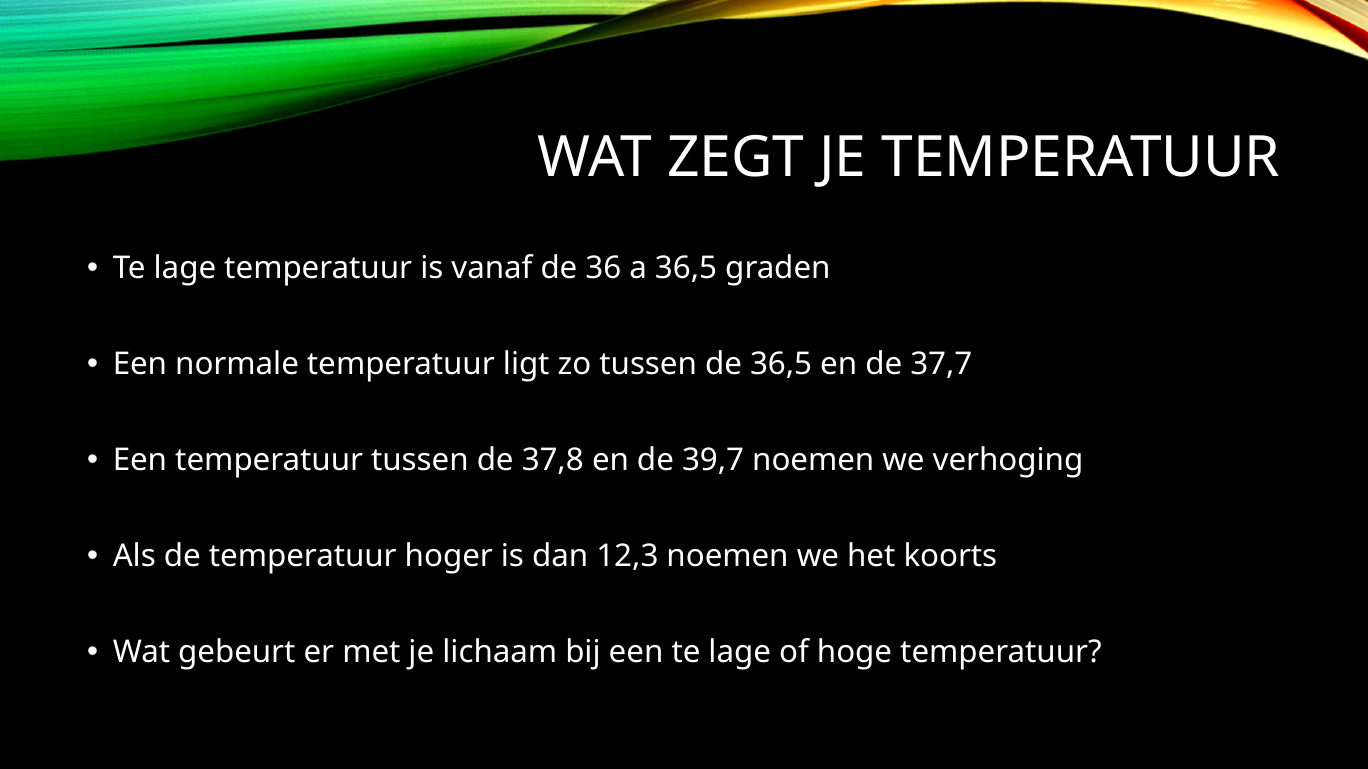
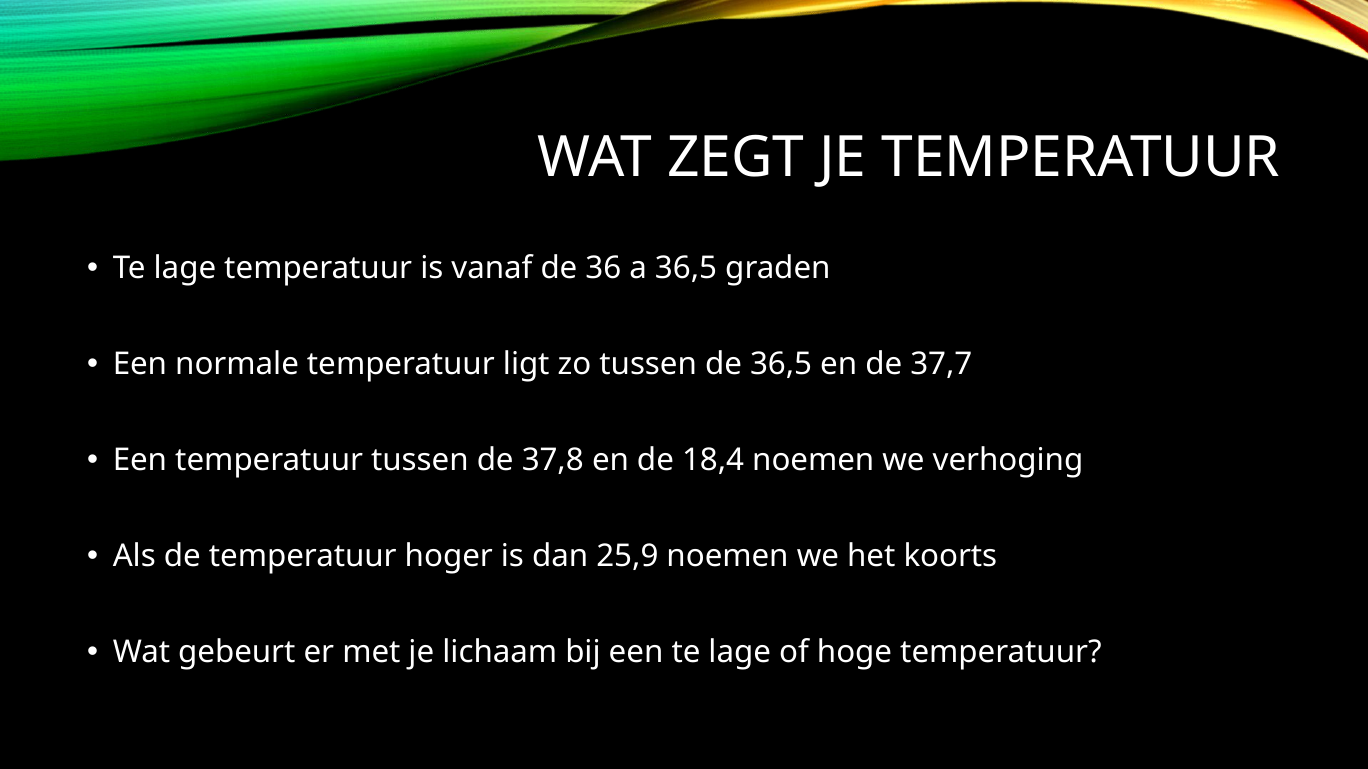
39,7: 39,7 -> 18,4
12,3: 12,3 -> 25,9
